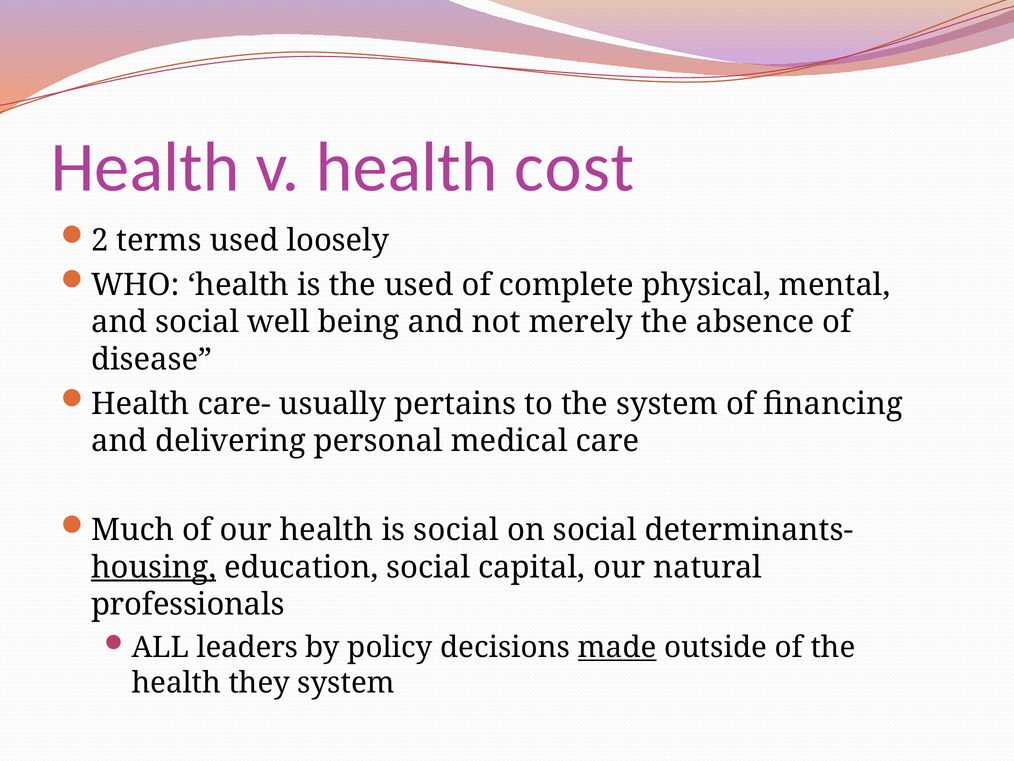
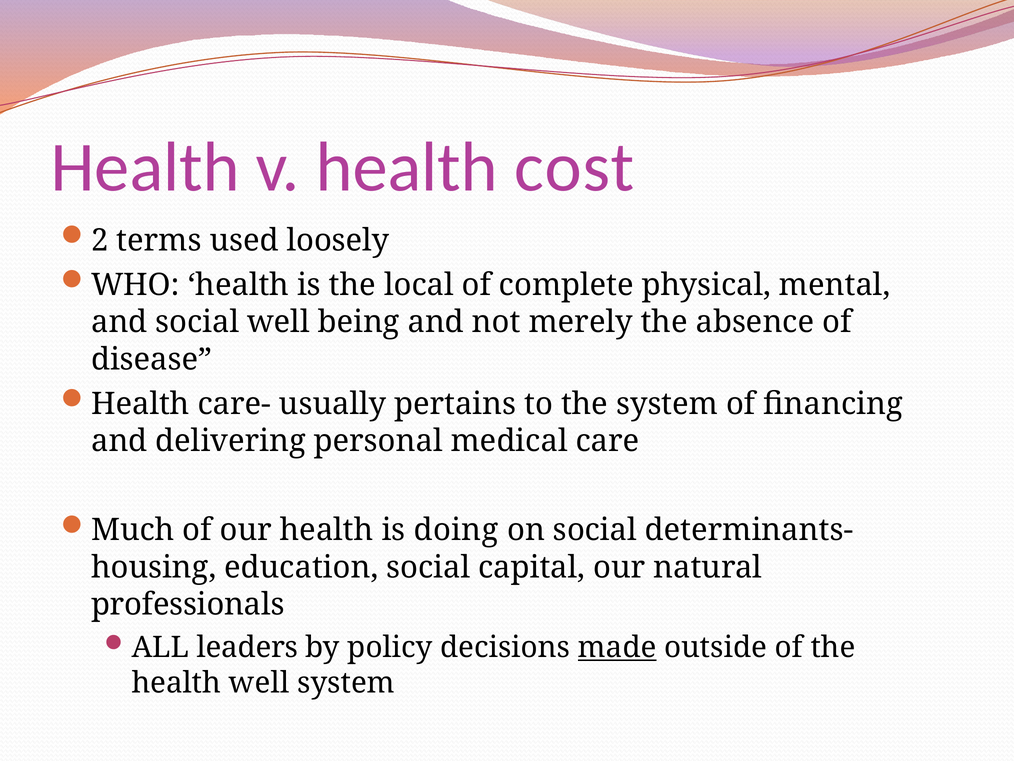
the used: used -> local
is social: social -> doing
housing underline: present -> none
health they: they -> well
